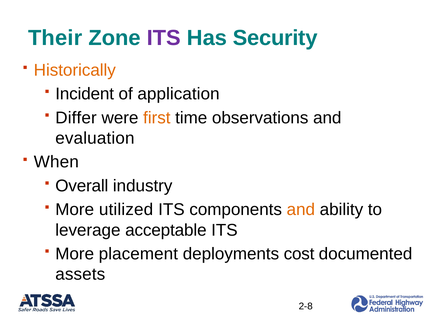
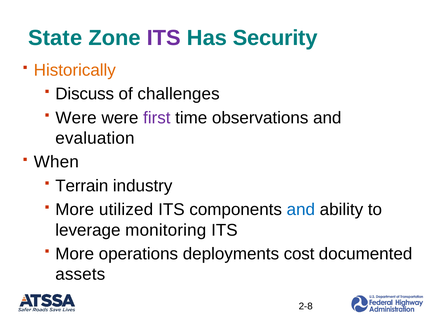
Their: Their -> State
Incident: Incident -> Discuss
application: application -> challenges
Differ at (76, 118): Differ -> Were
first colour: orange -> purple
Overall: Overall -> Terrain
and at (301, 210) colour: orange -> blue
acceptable: acceptable -> monitoring
placement: placement -> operations
